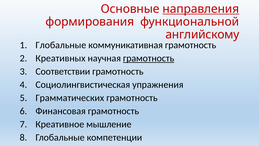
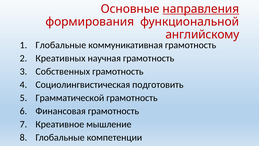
грамотность at (149, 58) underline: present -> none
Соответствии: Соответствии -> Собственных
упражнения: упражнения -> подготовить
Грамматических: Грамматических -> Грамматической
